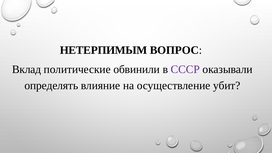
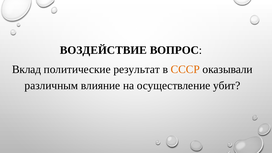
НЕТЕРПИМЫМ: НЕТЕРПИМЫМ -> ВОЗДЕЙСТВИЕ
обвинили: обвинили -> результат
СССР colour: purple -> orange
определять: определять -> различным
